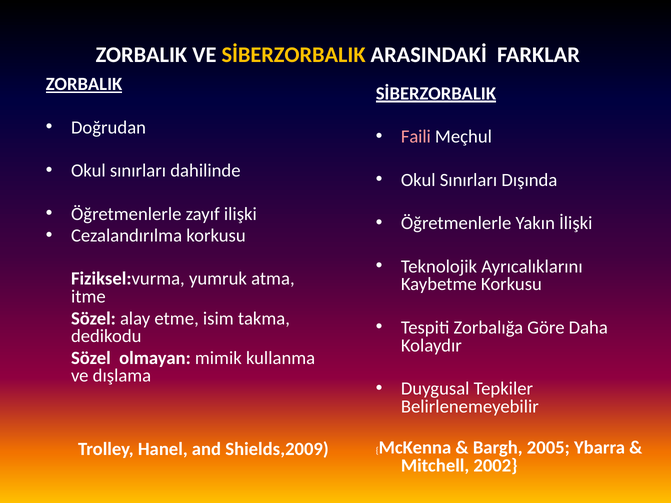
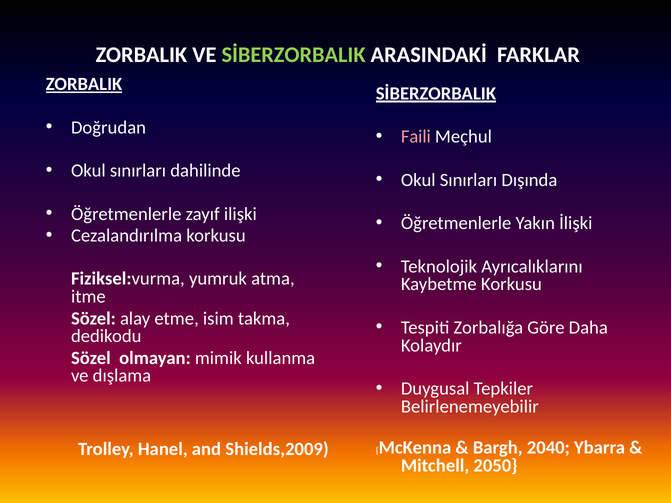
SİBERZORBALIK at (294, 55) colour: yellow -> light green
2005: 2005 -> 2040
2002: 2002 -> 2050
